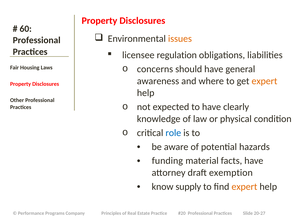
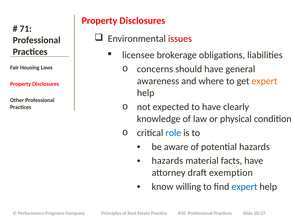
60: 60 -> 71
issues colour: orange -> red
regulation: regulation -> brokerage
funding at (167, 161): funding -> hazards
supply: supply -> willing
expert at (244, 187) colour: orange -> blue
